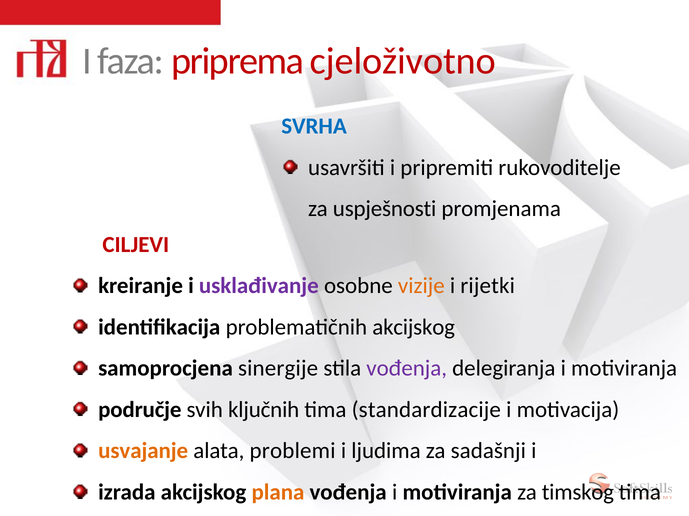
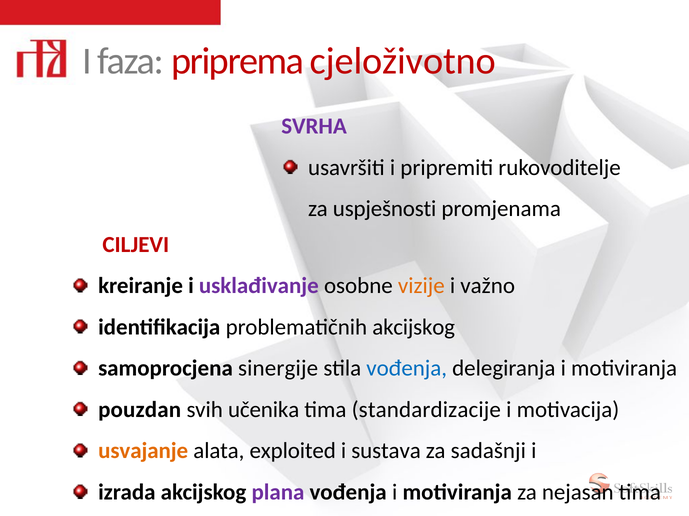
SVRHA colour: blue -> purple
rijetki: rijetki -> važno
vođenja at (407, 369) colour: purple -> blue
područje: područje -> pouzdan
ključnih: ključnih -> učenika
problemi: problemi -> exploited
ljudima: ljudima -> sustava
plana colour: orange -> purple
timskog: timskog -> nejasan
